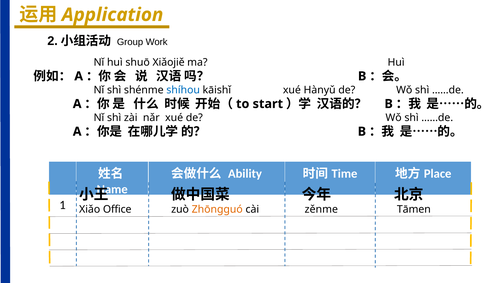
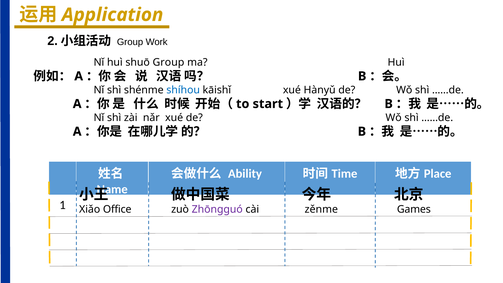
shuō Xiǎojiě: Xiǎojiě -> Group
Zhōngguó colour: orange -> purple
Tāmen: Tāmen -> Games
